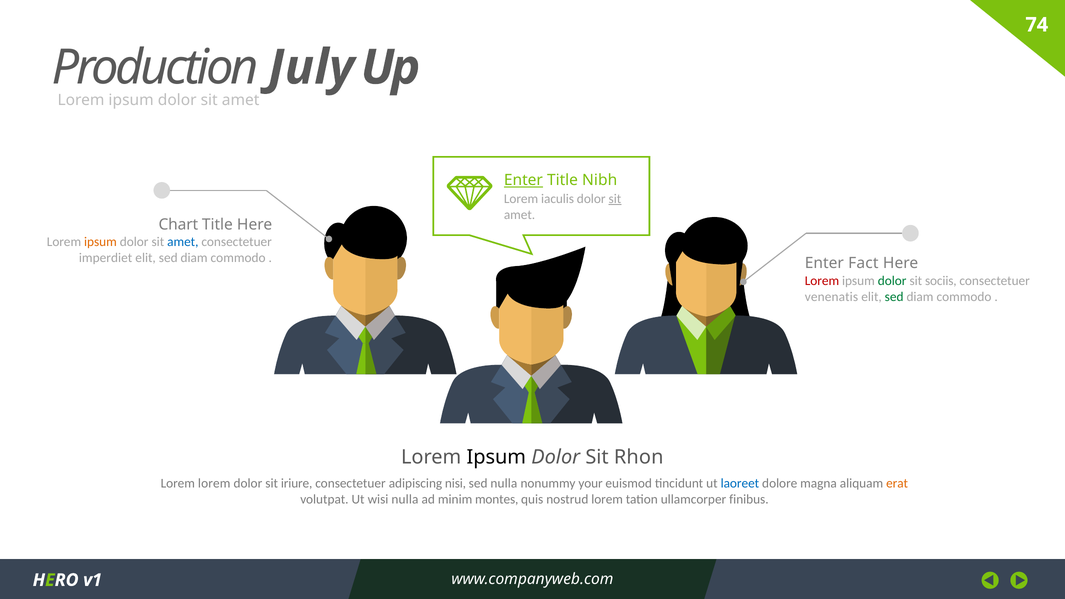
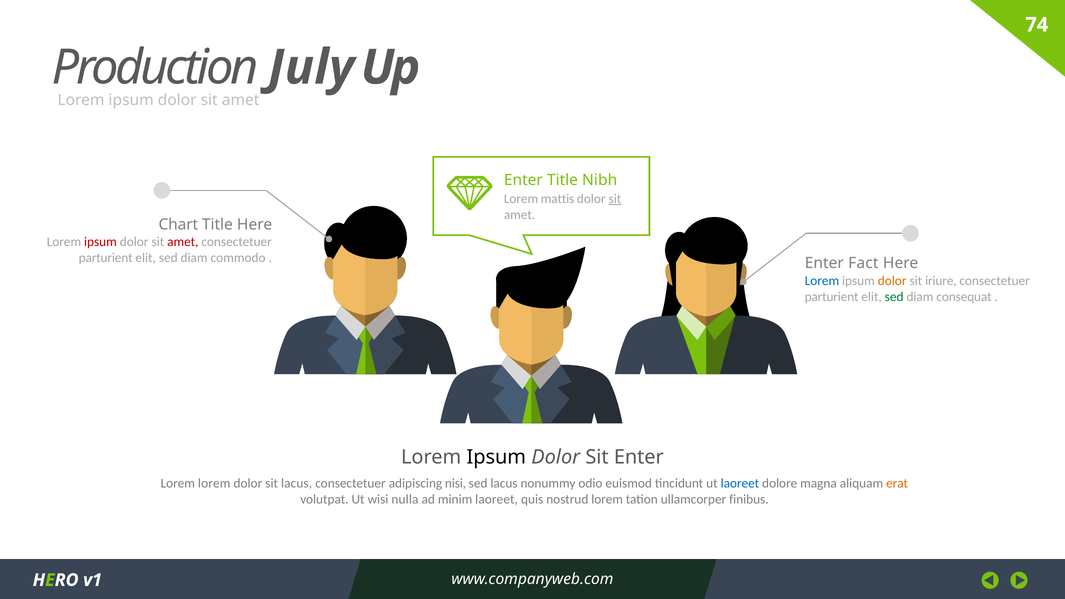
Enter at (523, 180) underline: present -> none
iaculis: iaculis -> mattis
ipsum at (100, 242) colour: orange -> red
amet at (183, 242) colour: blue -> red
imperdiet at (106, 258): imperdiet -> parturient
Lorem at (822, 281) colour: red -> blue
dolor at (892, 281) colour: green -> orange
sociis: sociis -> iriure
venenatis at (831, 297): venenatis -> parturient
commodo at (964, 297): commodo -> consequat
Sit Rhon: Rhon -> Enter
sit iriure: iriure -> lacus
sed nulla: nulla -> lacus
your: your -> odio
minim montes: montes -> laoreet
